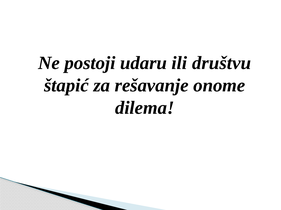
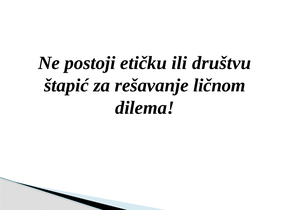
udaru: udaru -> etičku
onome: onome -> ličnom
